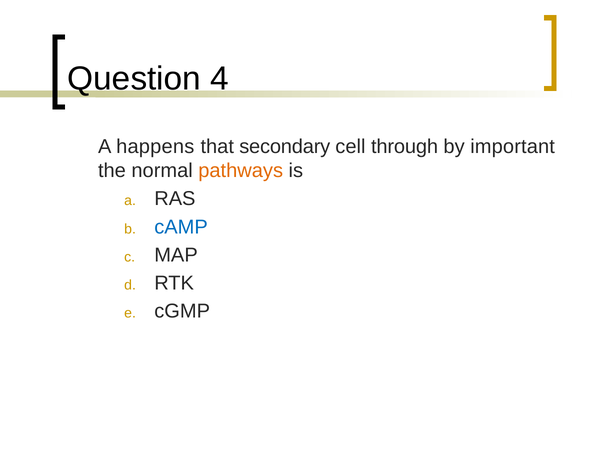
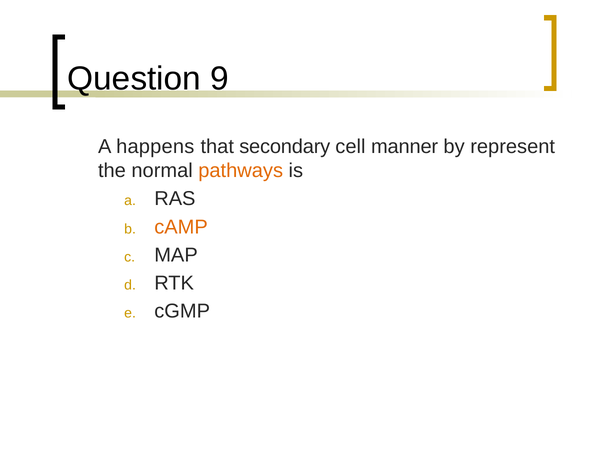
4: 4 -> 9
through: through -> manner
important: important -> represent
cAMP colour: blue -> orange
